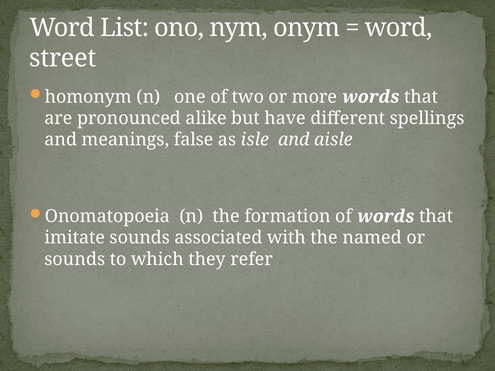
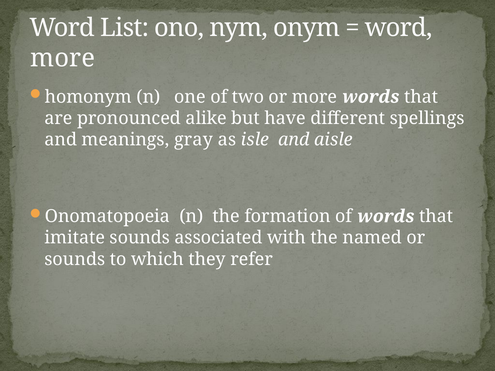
street at (63, 58): street -> more
false: false -> gray
